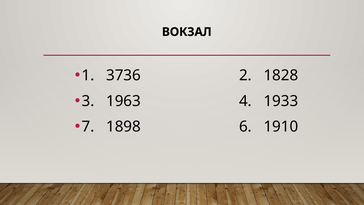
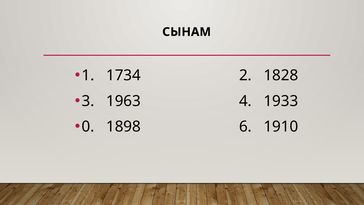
ВОКЗАЛ: ВОКЗАЛ -> СЫНАМ
3736: 3736 -> 1734
7: 7 -> 0
